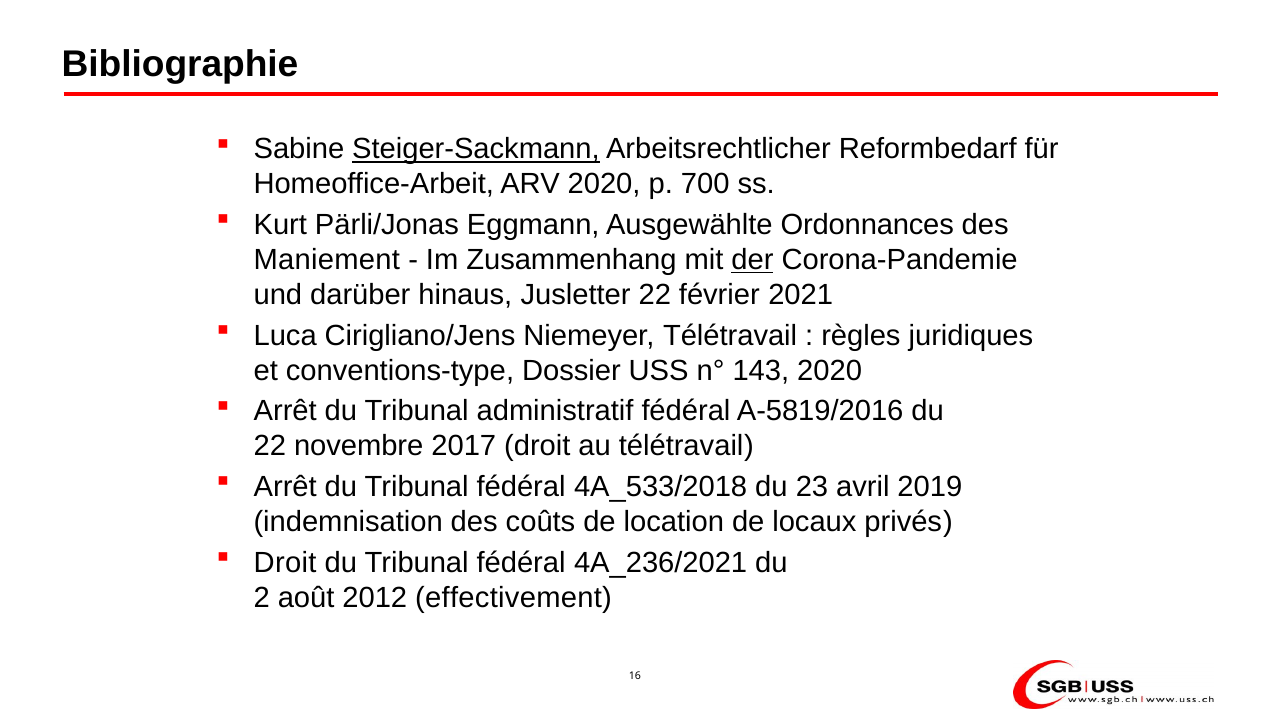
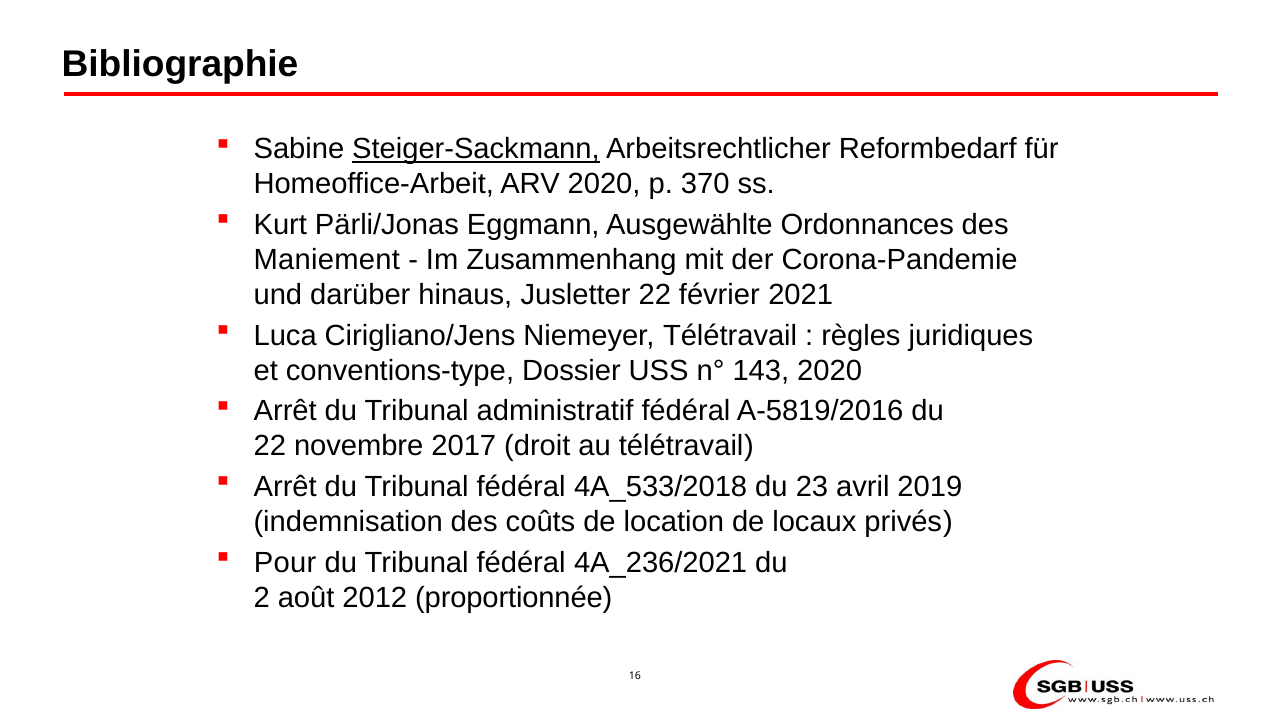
700: 700 -> 370
der underline: present -> none
Droit at (285, 563): Droit -> Pour
effectivement: effectivement -> proportionnée
